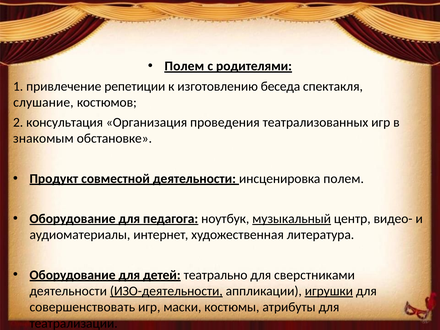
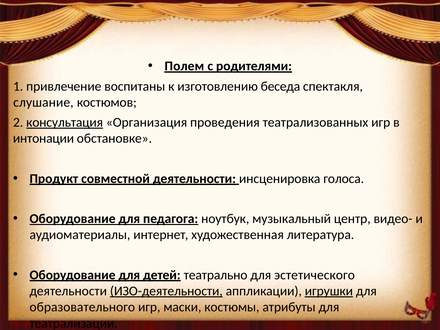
репетиции: репетиции -> воспитаны
консультация underline: none -> present
знакомым: знакомым -> интонации
инсценировка полем: полем -> голоса
музыкальный underline: present -> none
сверстниками: сверстниками -> эстетического
совершенствовать: совершенствовать -> образовательного
